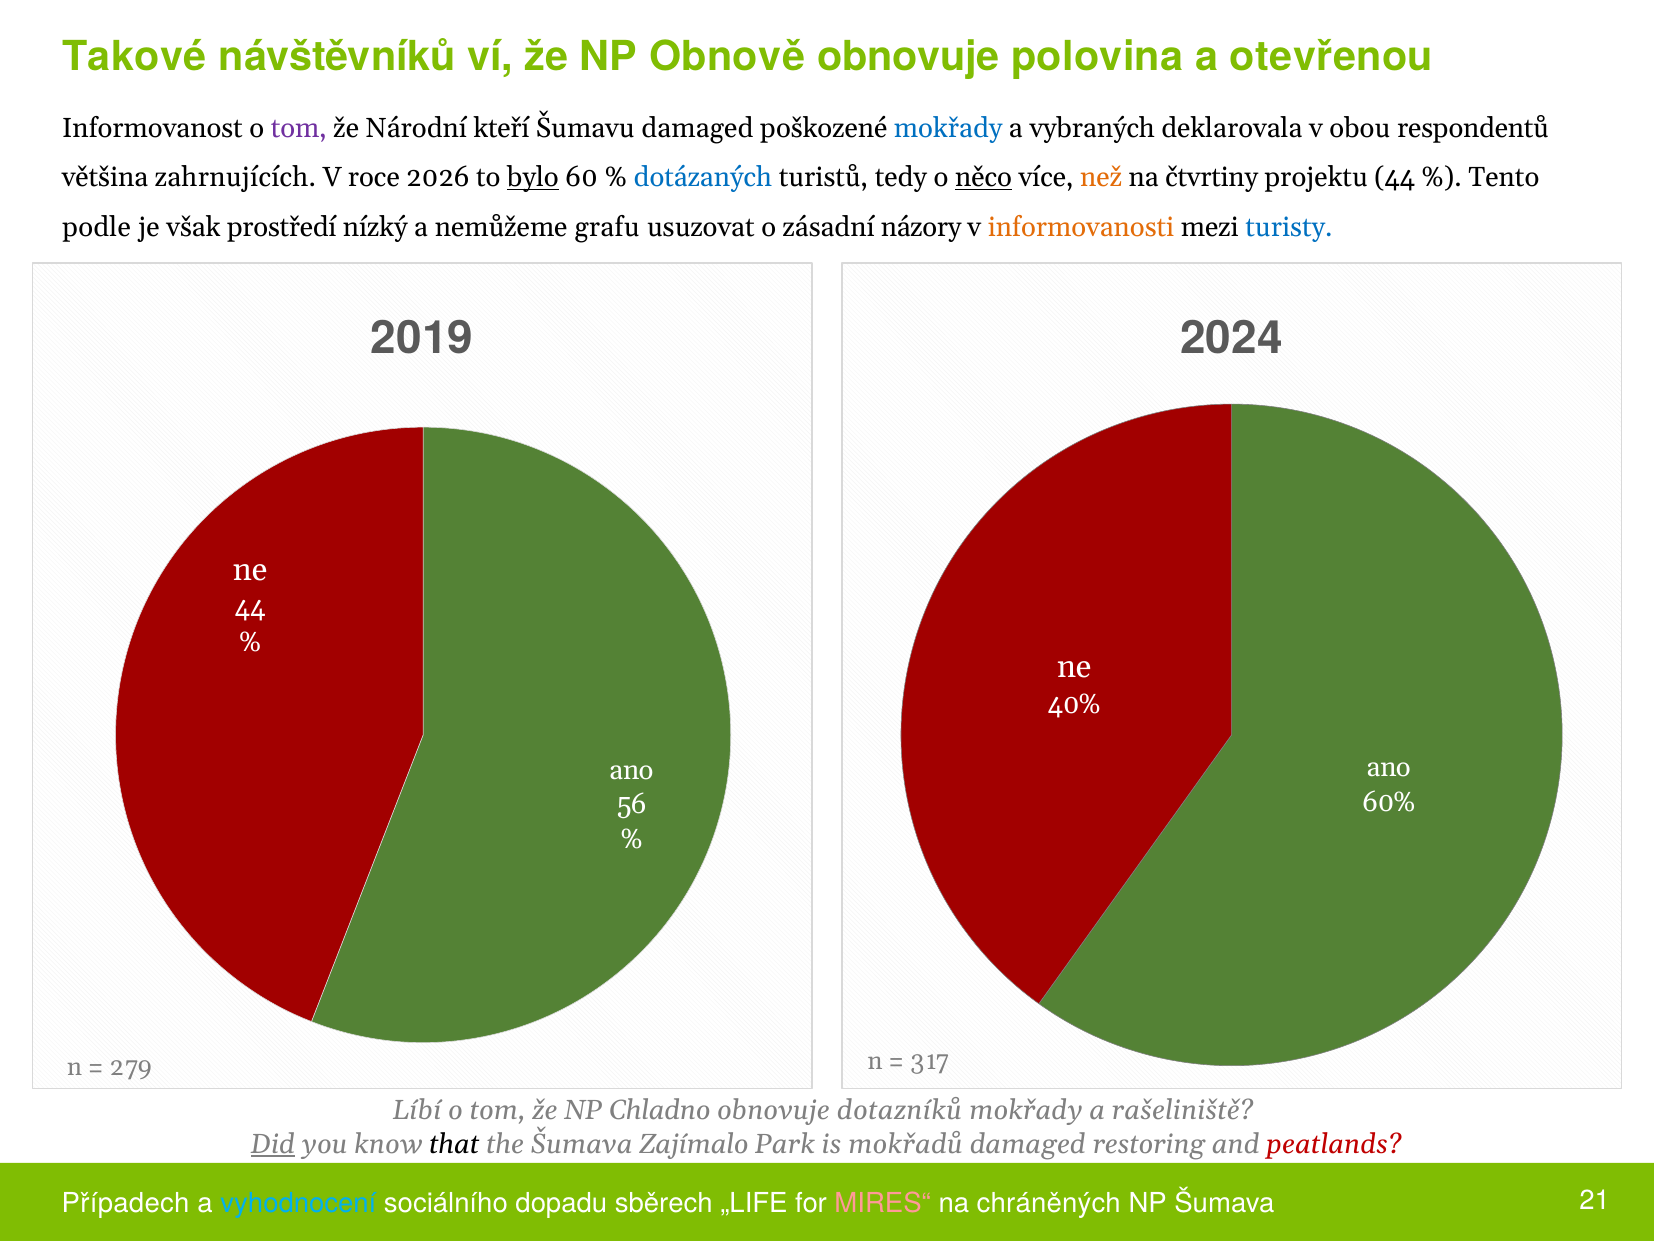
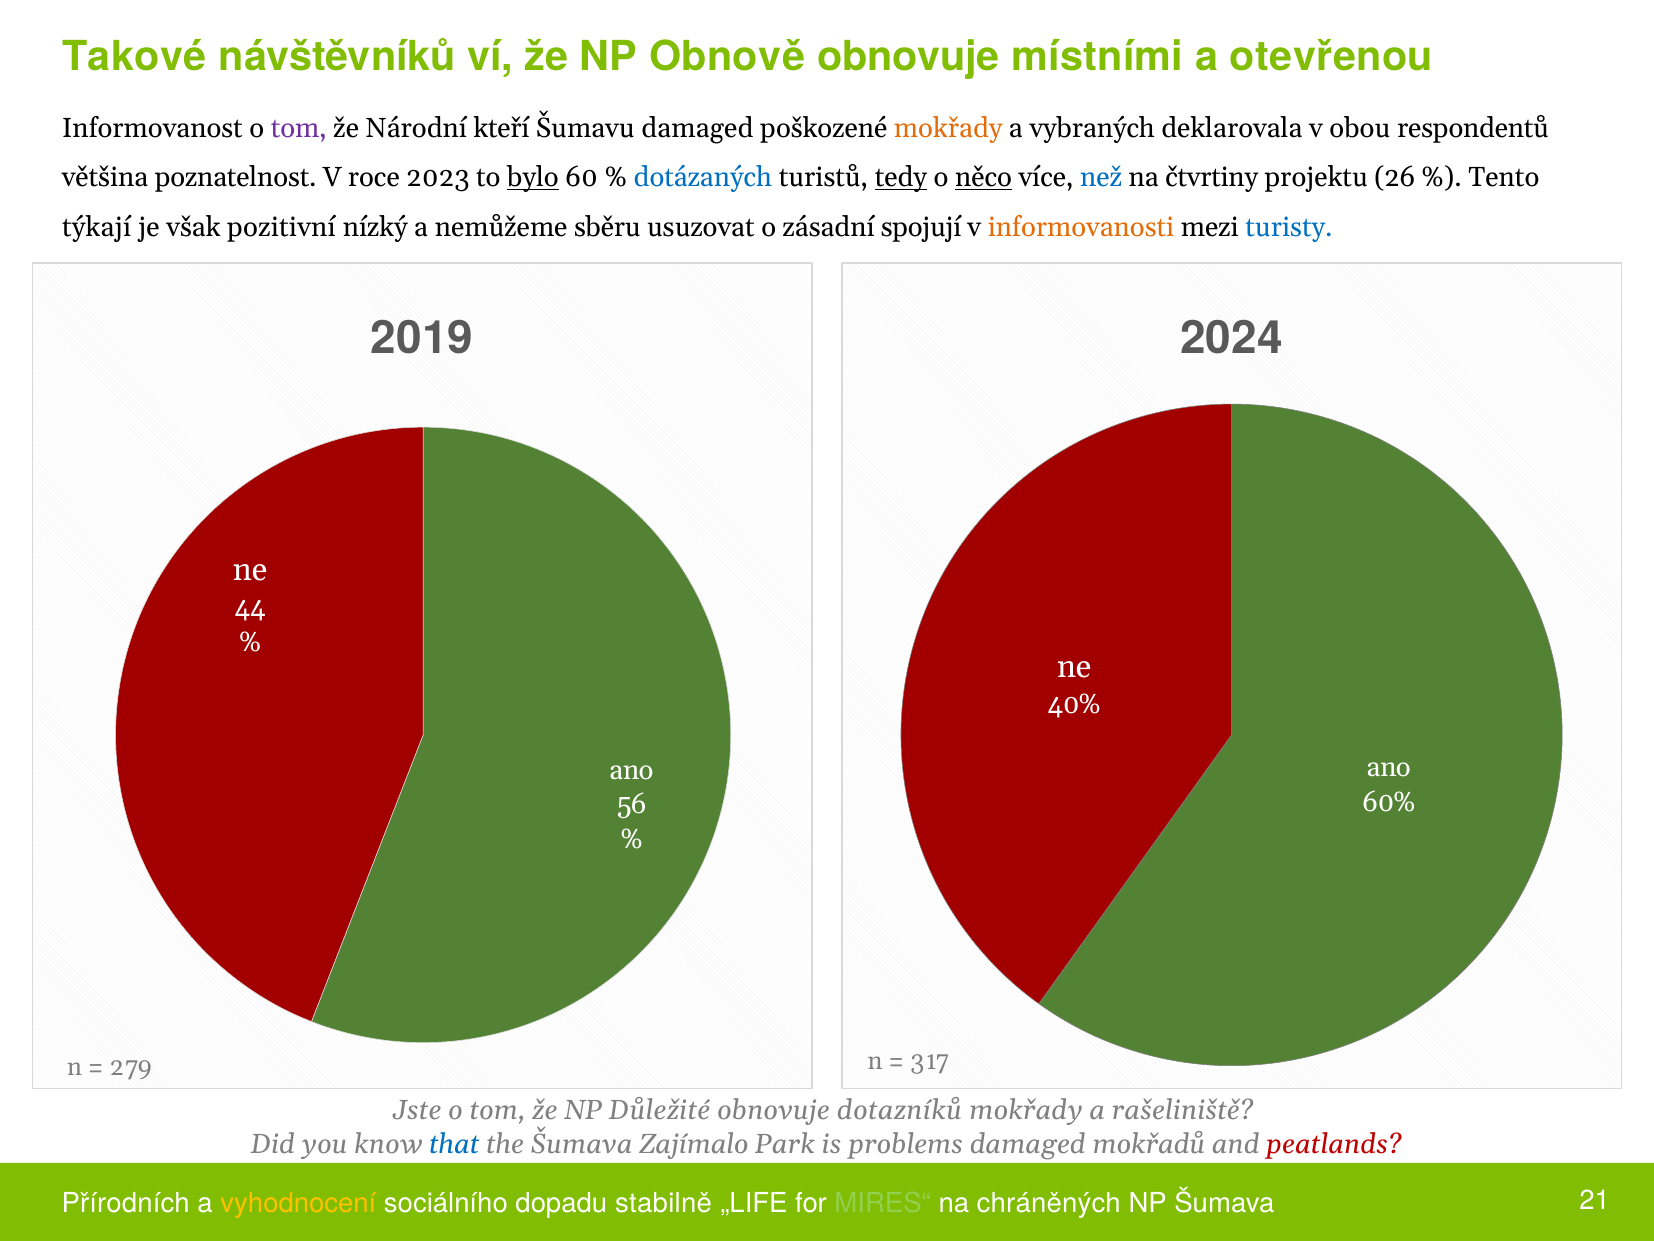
polovina: polovina -> místními
mokřady at (948, 128) colour: blue -> orange
zahrnujících: zahrnujících -> poznatelnost
2026: 2026 -> 2023
tedy underline: none -> present
než colour: orange -> blue
projektu 44: 44 -> 26
podle: podle -> týkají
prostředí: prostředí -> pozitivní
grafu: grafu -> sběru
názory: názory -> spojují
Líbí: Líbí -> Jste
Chladno: Chladno -> Důležité
Did underline: present -> none
that colour: black -> blue
mokřadů: mokřadů -> problems
restoring: restoring -> mokřadů
Případech: Případech -> Přírodních
vyhodnocení colour: light blue -> yellow
sběrech: sběrech -> stabilně
MIRES“ colour: pink -> light green
